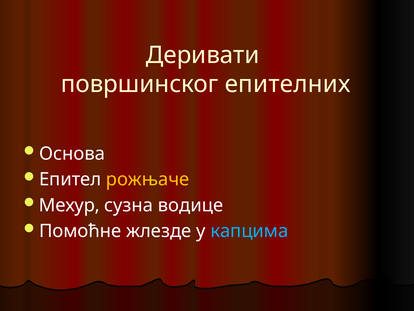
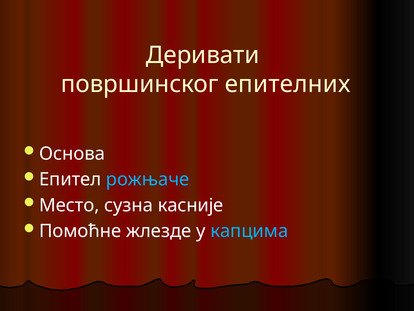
рожњаче colour: yellow -> light blue
Мехур: Мехур -> Место
водице: водице -> касније
